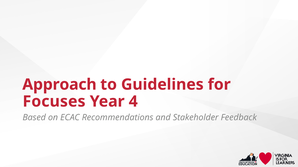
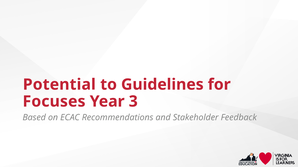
Approach: Approach -> Potential
4: 4 -> 3
